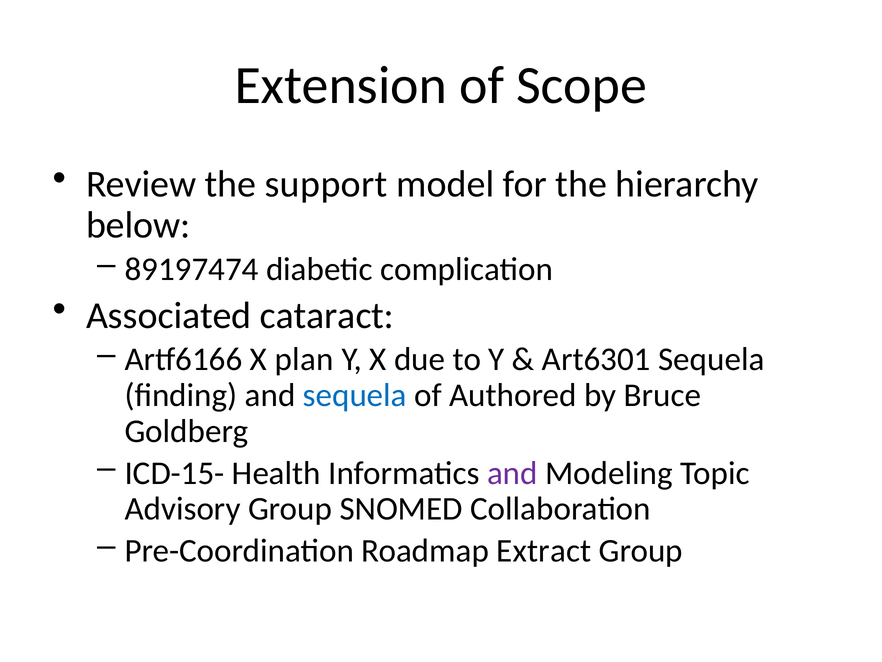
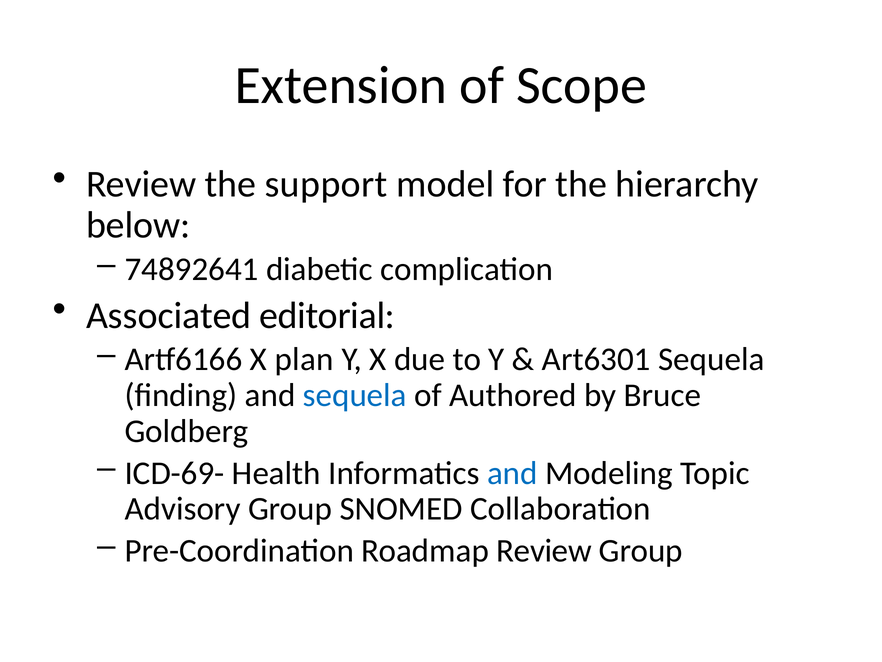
89197474: 89197474 -> 74892641
cataract: cataract -> editorial
ICD-15-: ICD-15- -> ICD-69-
and at (512, 473) colour: purple -> blue
Roadmap Extract: Extract -> Review
